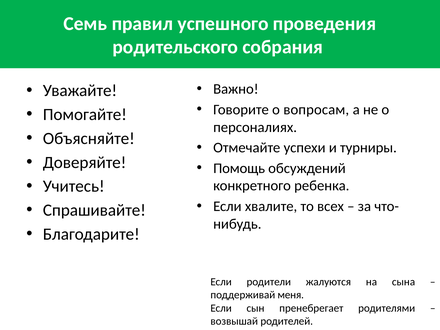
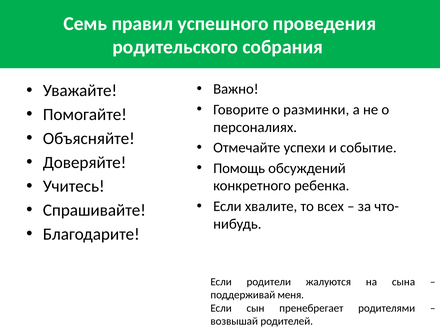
вопросам: вопросам -> разминки
турниры: турниры -> событие
